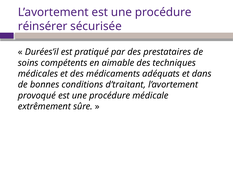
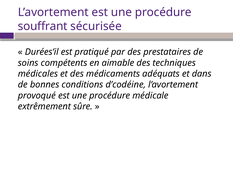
réinsérer: réinsérer -> souffrant
d’traitant: d’traitant -> d’codéine
